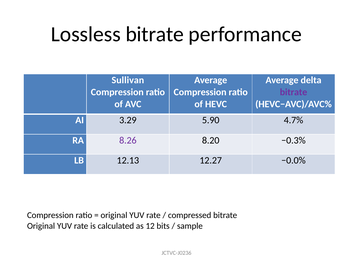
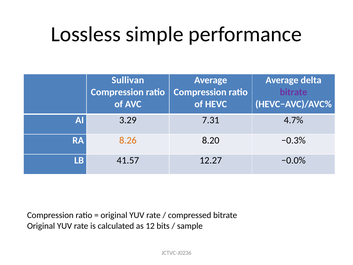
Lossless bitrate: bitrate -> simple
5.90: 5.90 -> 7.31
8.26 colour: purple -> orange
12.13: 12.13 -> 41.57
